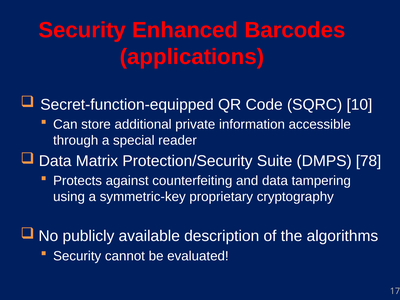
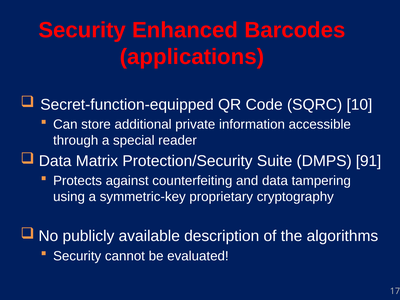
78: 78 -> 91
